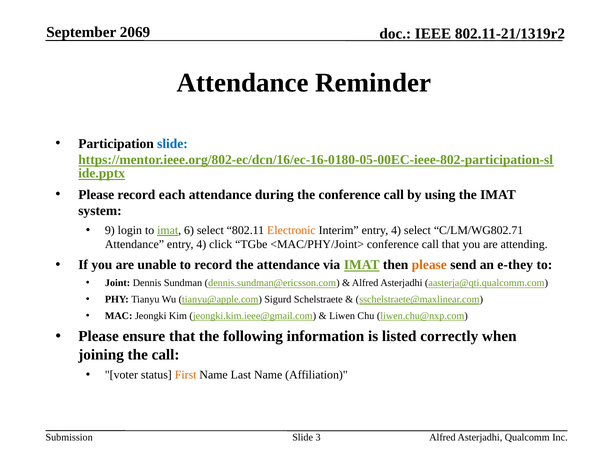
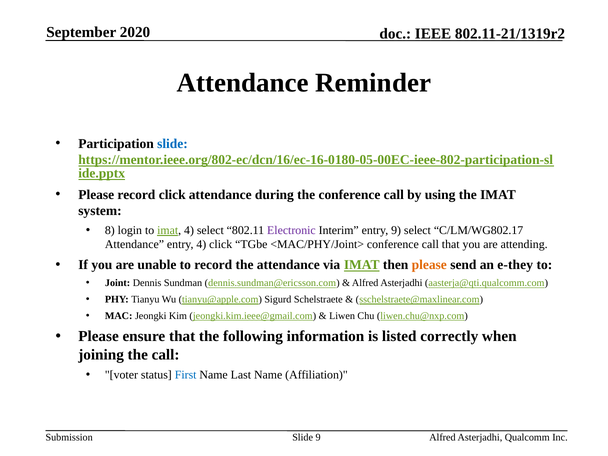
2069: 2069 -> 2020
record each: each -> click
9: 9 -> 8
imat 6: 6 -> 4
Electronic colour: orange -> purple
Interim entry 4: 4 -> 9
C/LM/WG802.71: C/LM/WG802.71 -> C/LM/WG802.17
First colour: orange -> blue
Slide 3: 3 -> 9
